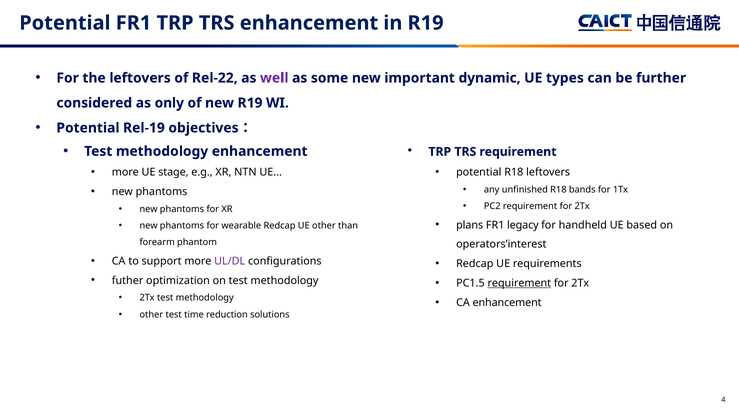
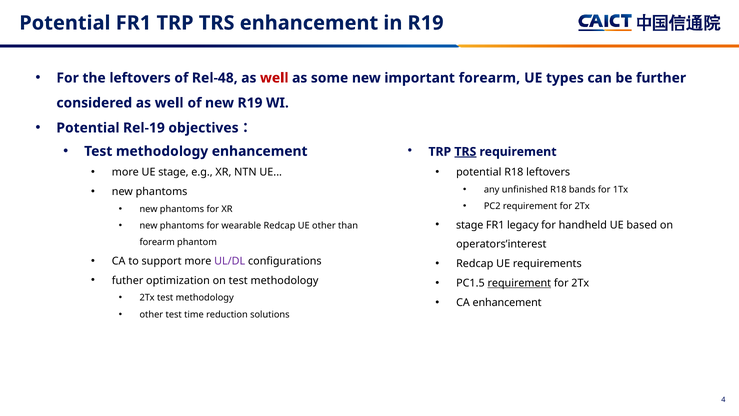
Rel-22: Rel-22 -> Rel-48
well at (274, 78) colour: purple -> red
important dynamic: dynamic -> forearm
considered as only: only -> well
TRS at (465, 152) underline: none -> present
plans at (470, 225): plans -> stage
